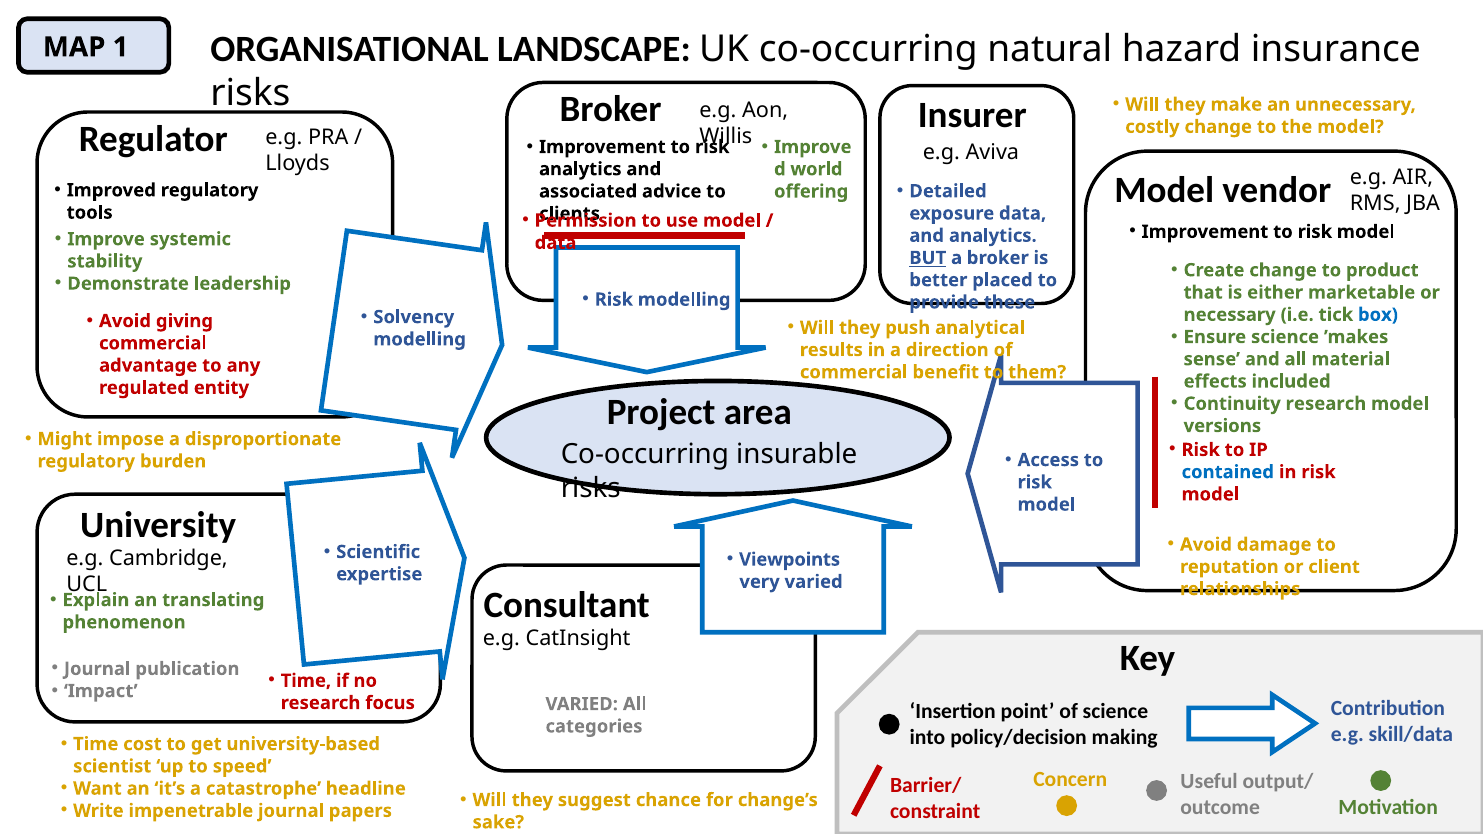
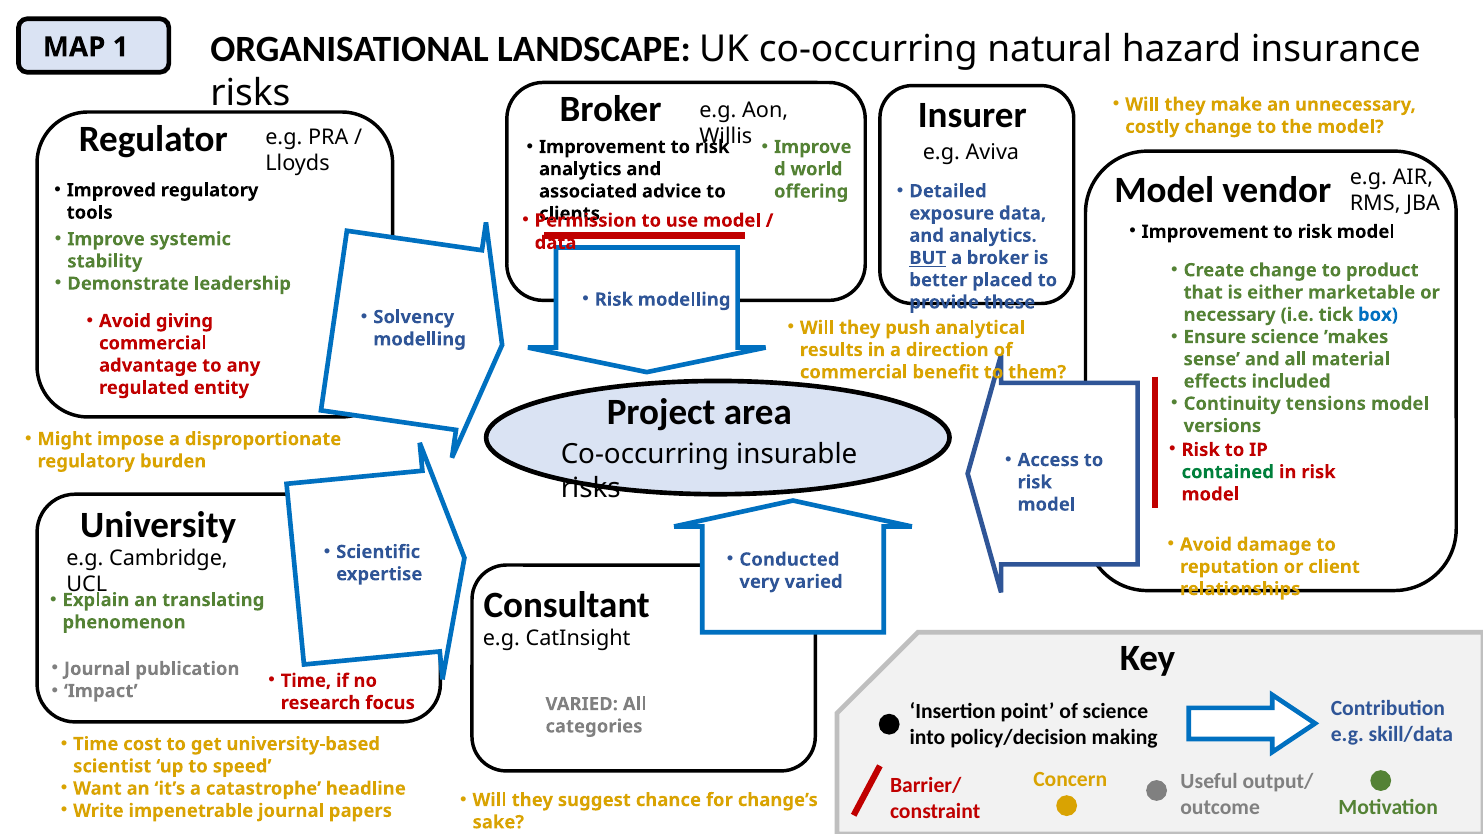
Continuity research: research -> tensions
contained colour: blue -> green
Viewpoints: Viewpoints -> Conducted
